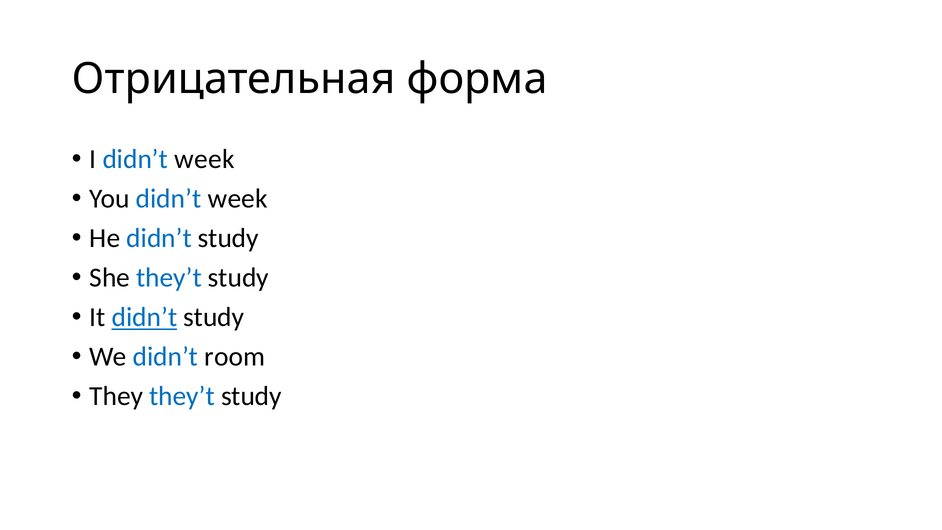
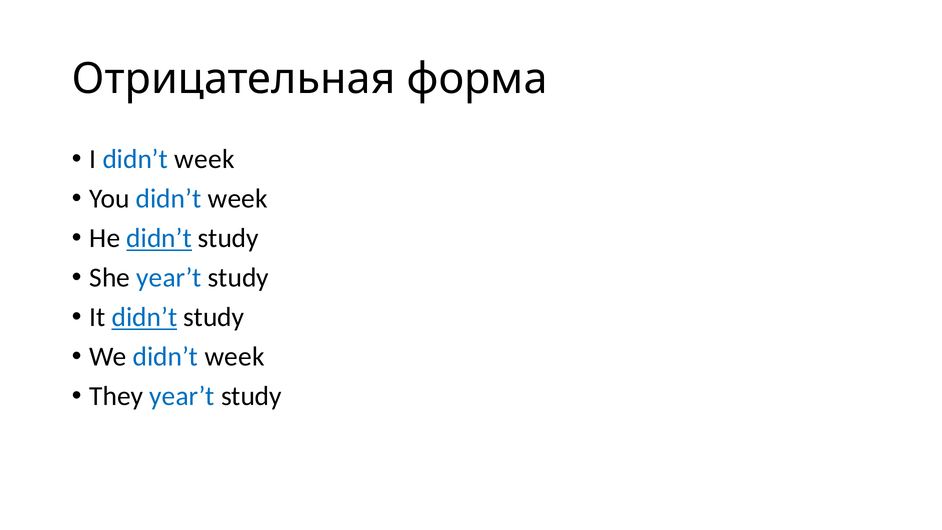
didn’t at (159, 238) underline: none -> present
She they’t: they’t -> year’t
We didn’t room: room -> week
They they’t: they’t -> year’t
